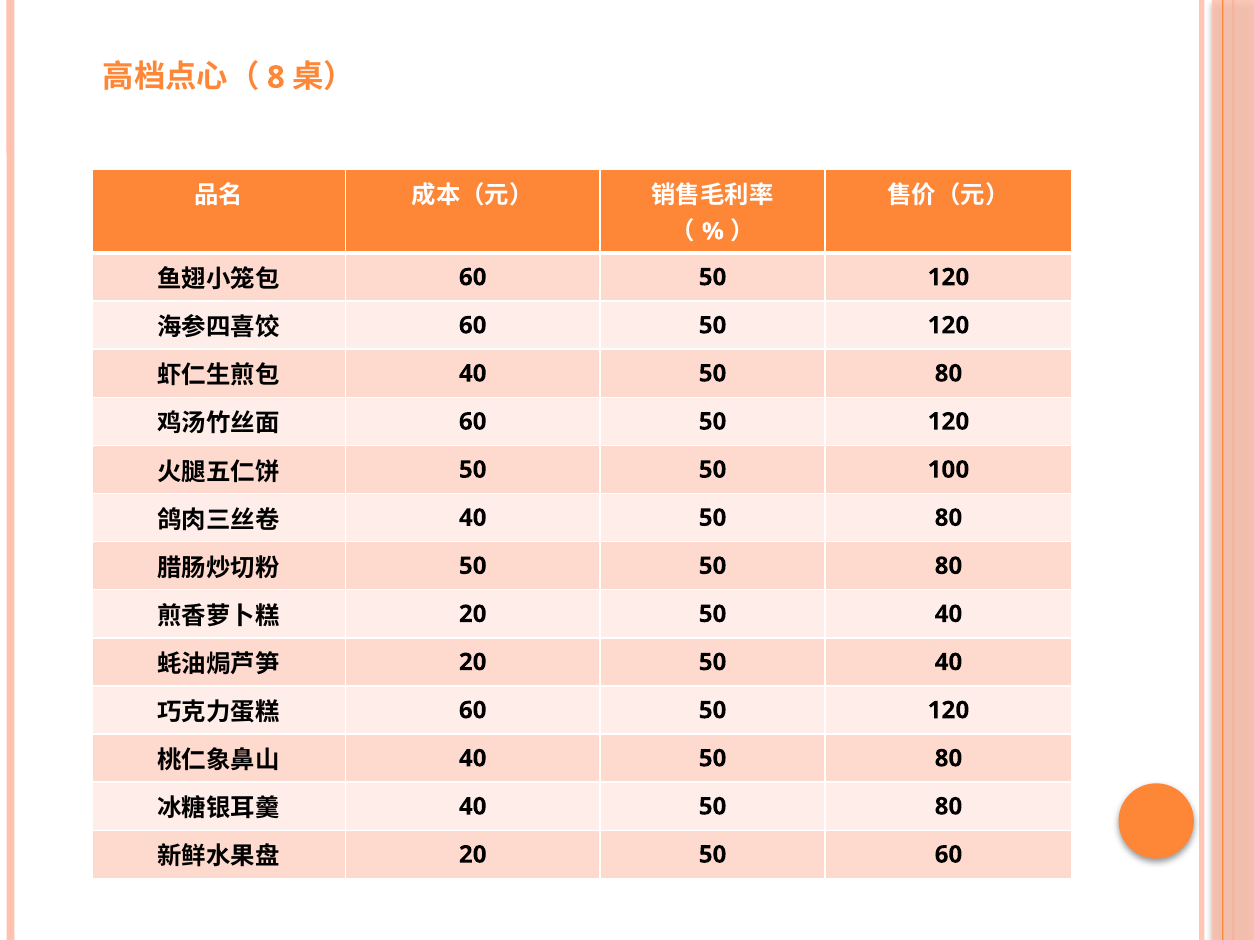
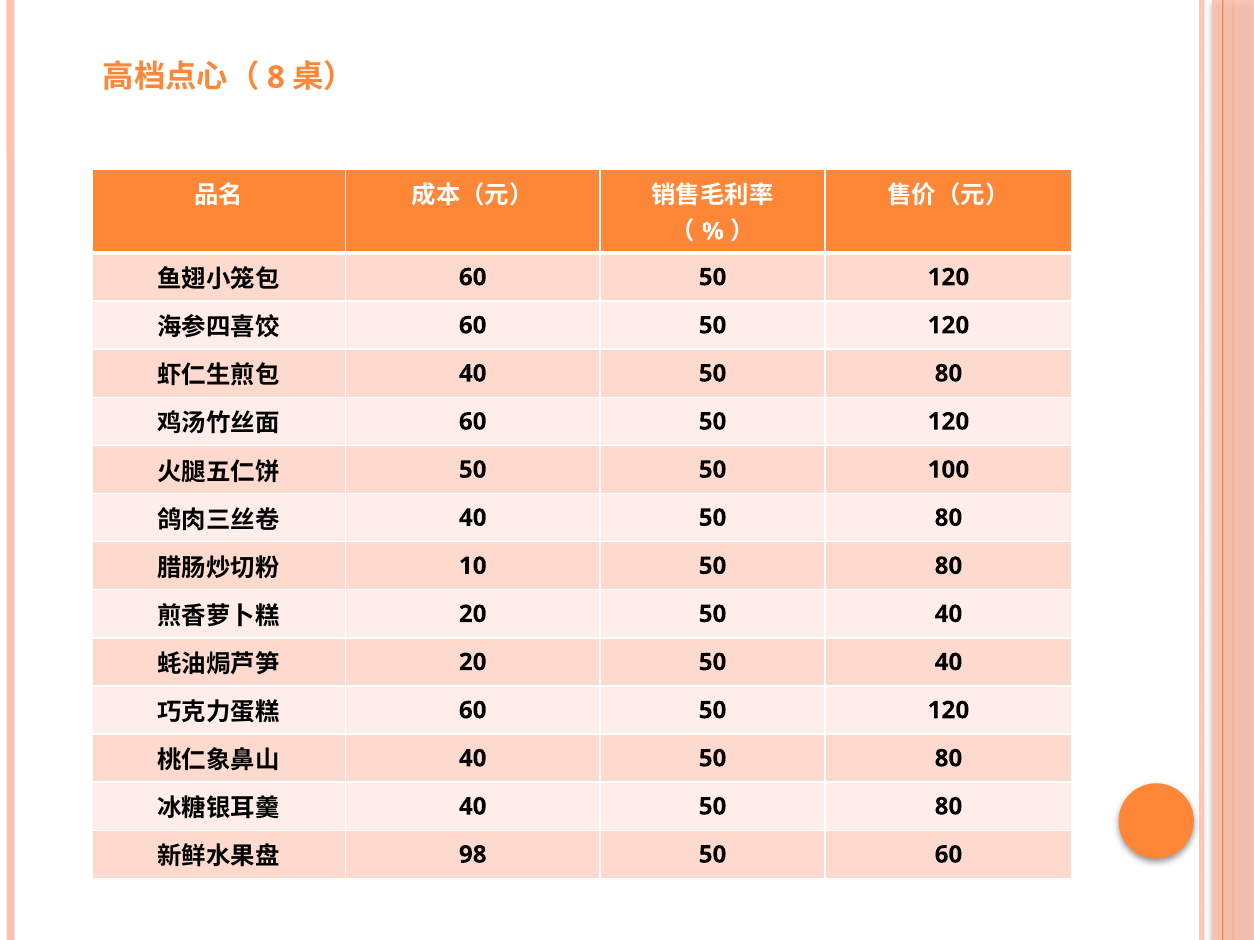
50 at (473, 566): 50 -> 10
20 at (473, 855): 20 -> 98
